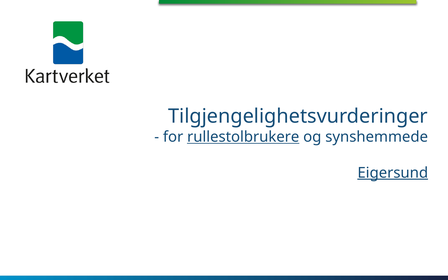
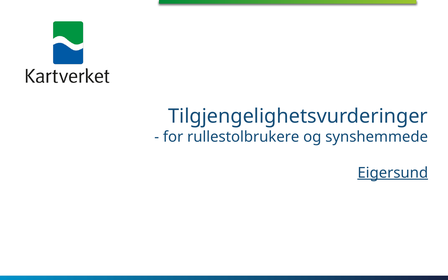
rullestolbrukere underline: present -> none
